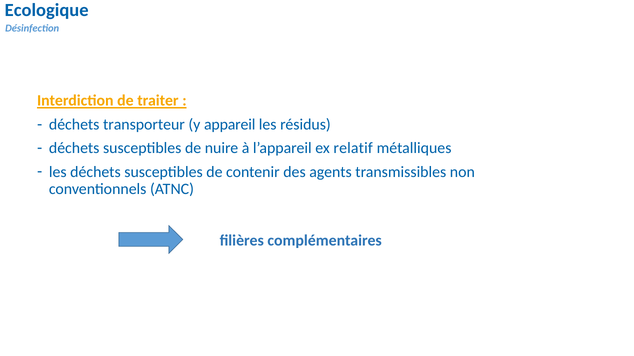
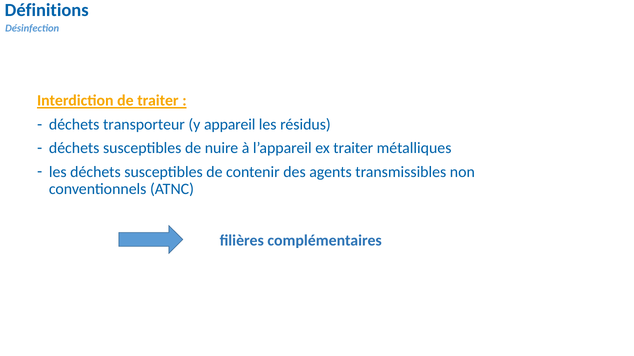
Ecologique: Ecologique -> Définitions
ex relatif: relatif -> traiter
